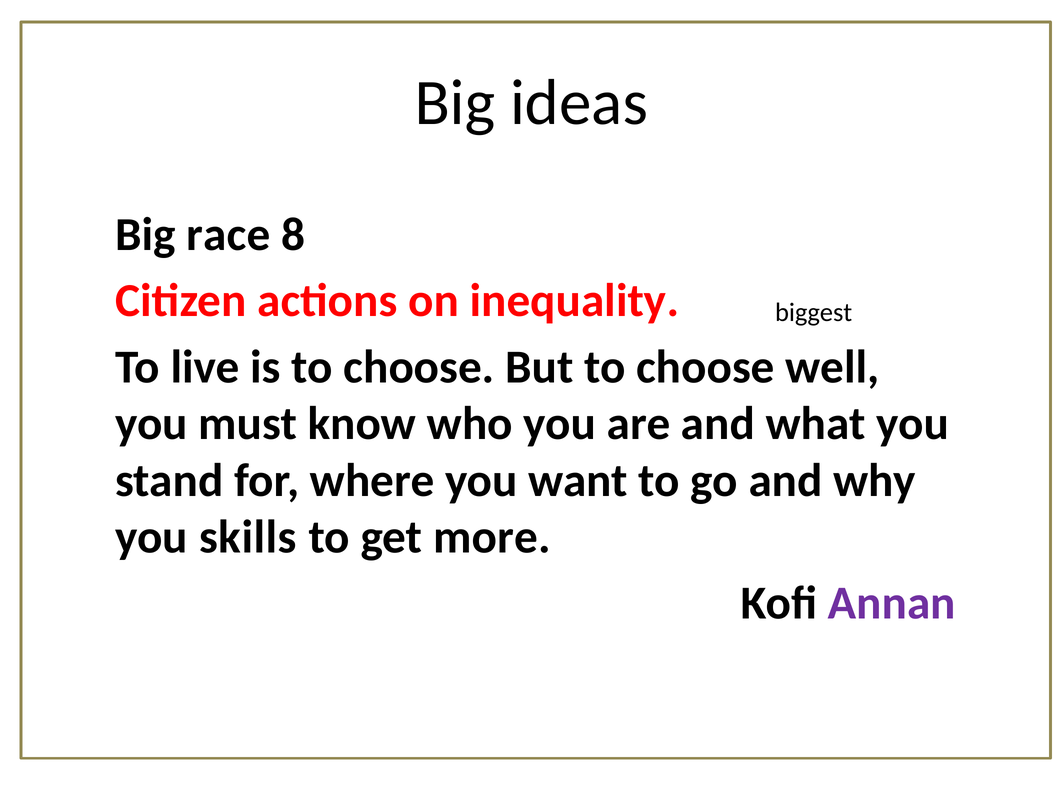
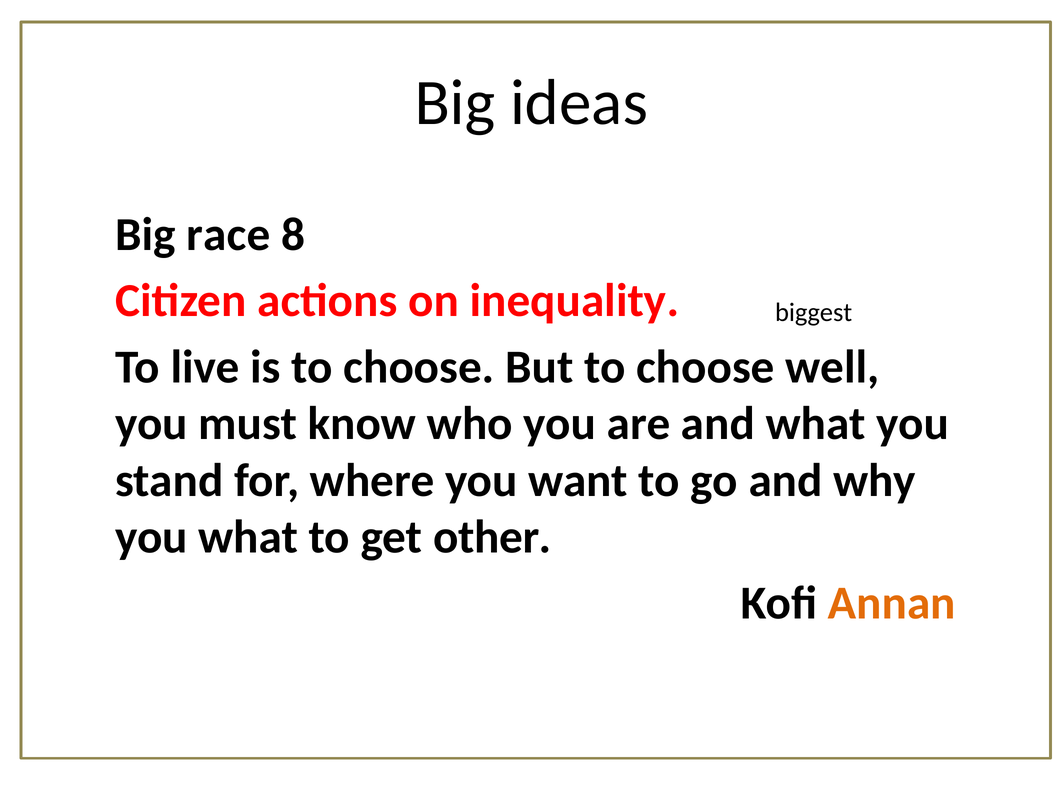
you skills: skills -> what
get more: more -> other
Annan colour: purple -> orange
